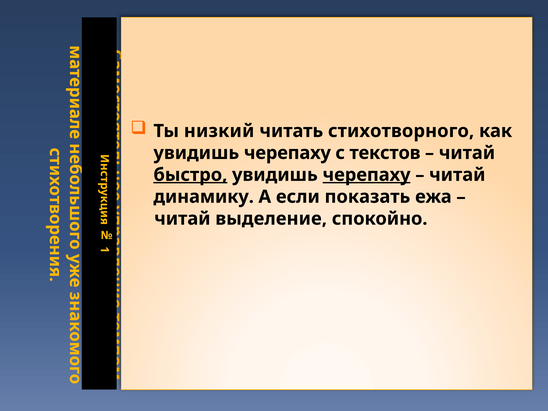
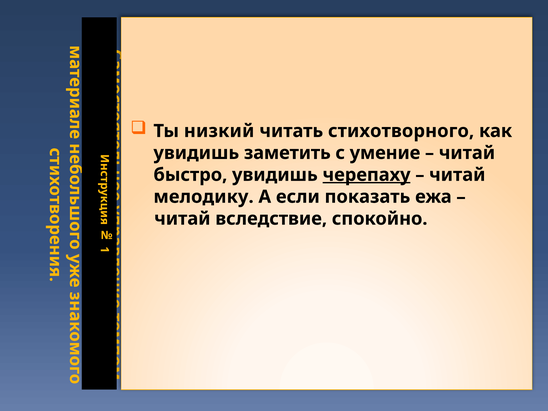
черепаху at (287, 153): черепаху -> заметить
текстов: текстов -> умение
быстро underline: present -> none
динамику: динамику -> мелодику
выделение: выделение -> вследствие
